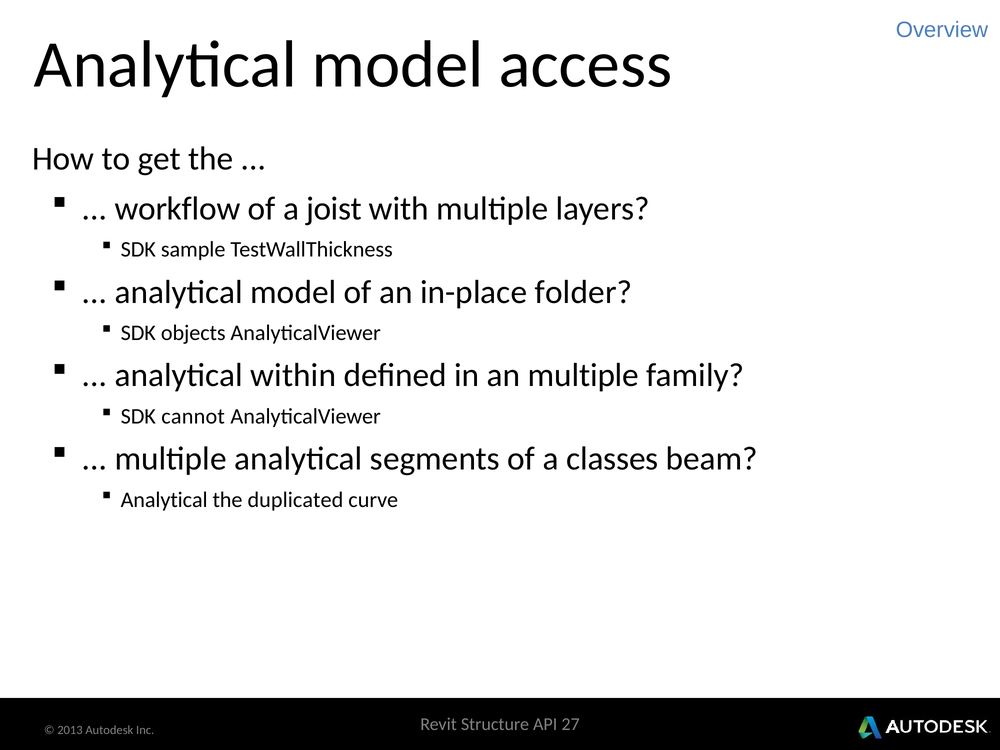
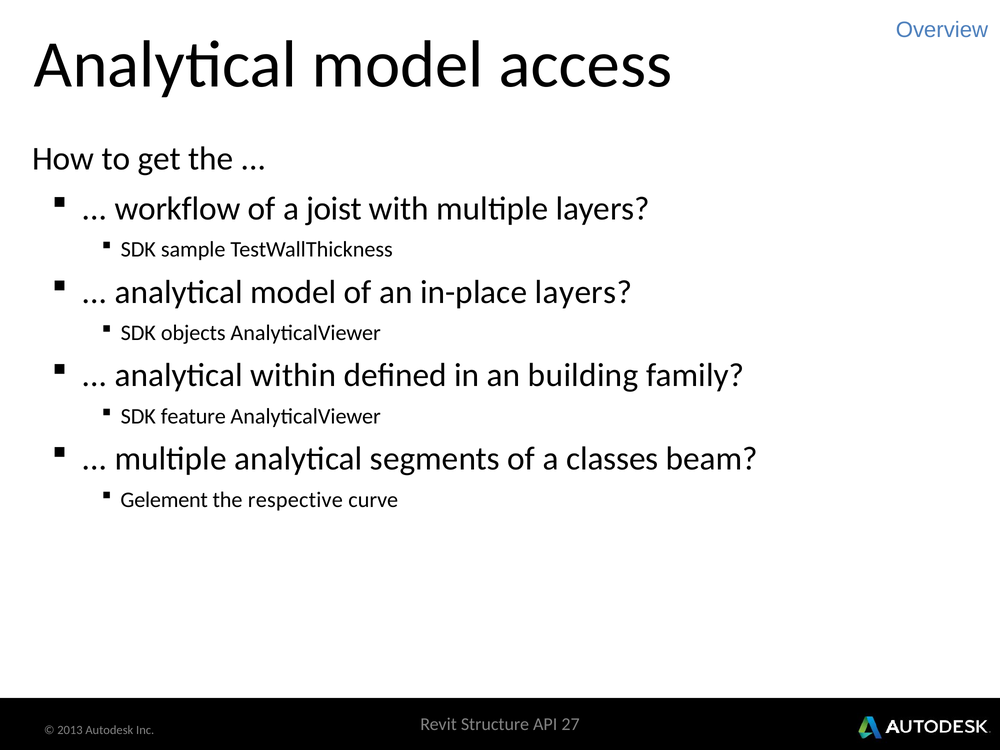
in-place folder: folder -> layers
an multiple: multiple -> building
cannot: cannot -> feature
Analytical at (164, 500): Analytical -> Gelement
duplicated: duplicated -> respective
